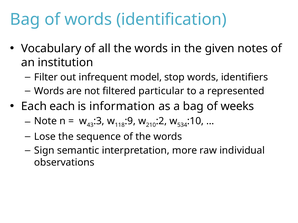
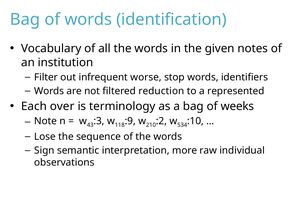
model: model -> worse
particular: particular -> reduction
Each each: each -> over
information: information -> terminology
